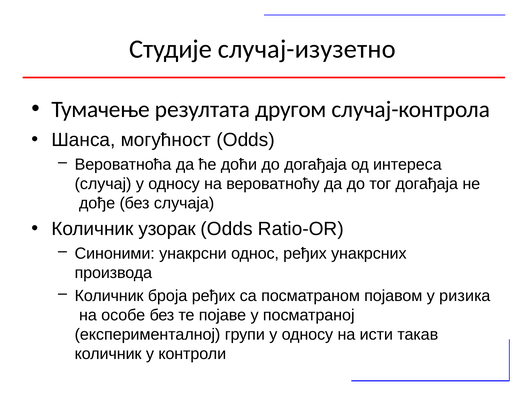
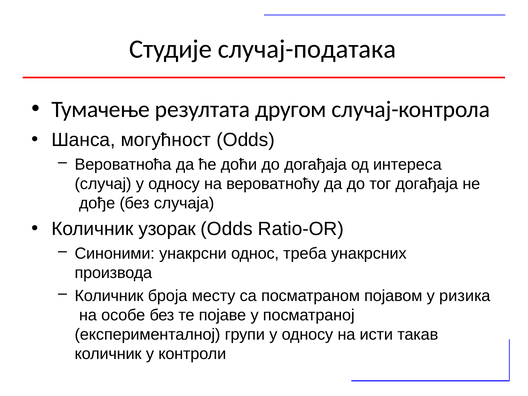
случај-изузетно: случај-изузетно -> случај-података
однос ређих: ређих -> треба
броја ређих: ређих -> месту
